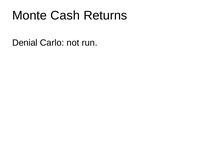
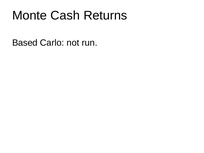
Denial: Denial -> Based
